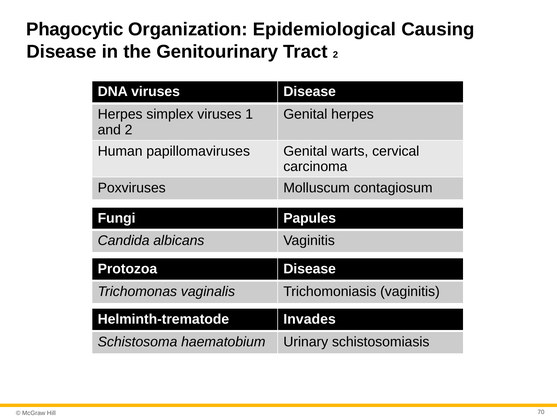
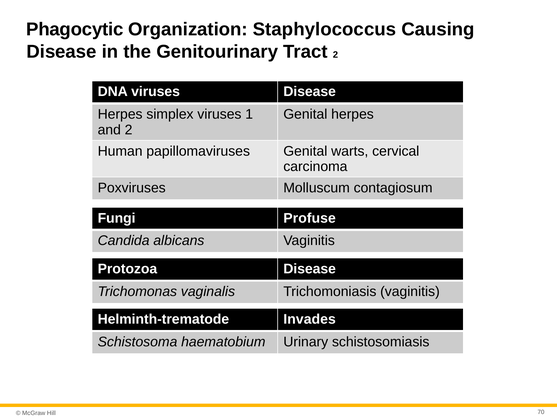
Epidemiological: Epidemiological -> Staphylococcus
Papules: Papules -> Profuse
